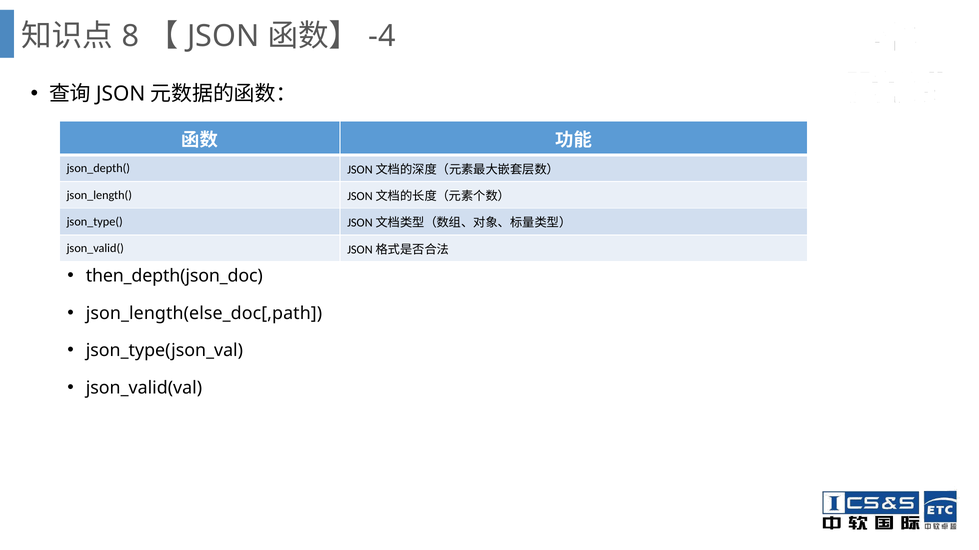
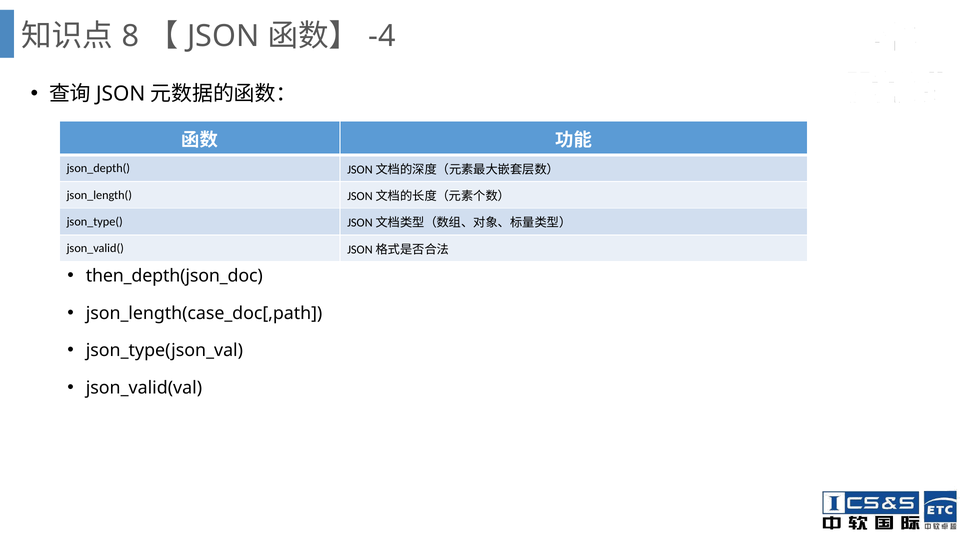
json_length(else_doc[,path: json_length(else_doc[,path -> json_length(case_doc[,path
